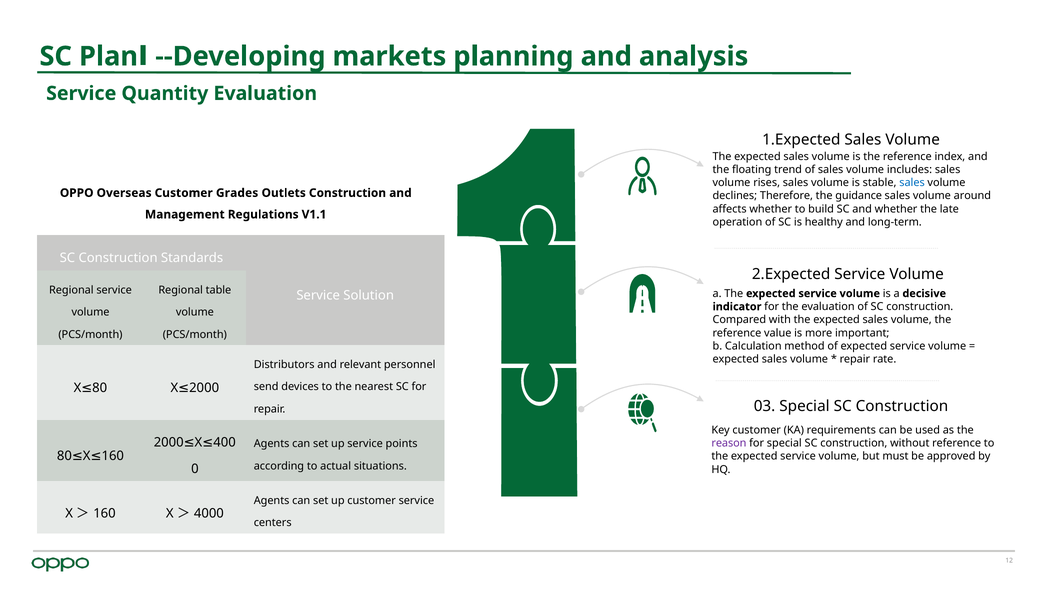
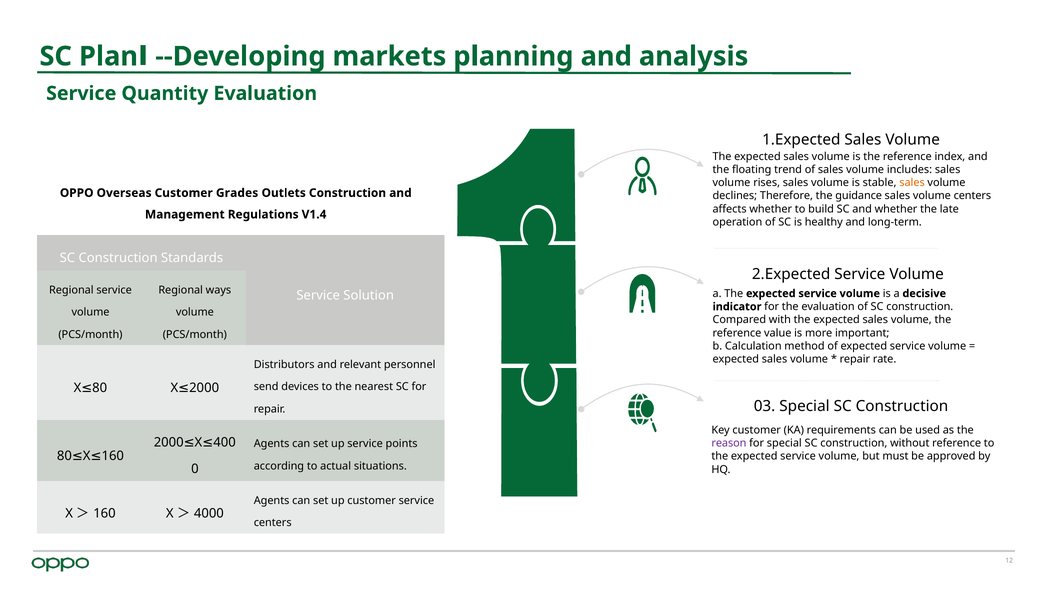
sales at (912, 183) colour: blue -> orange
volume around: around -> centers
V1.1: V1.1 -> V1.4
table: table -> ways
